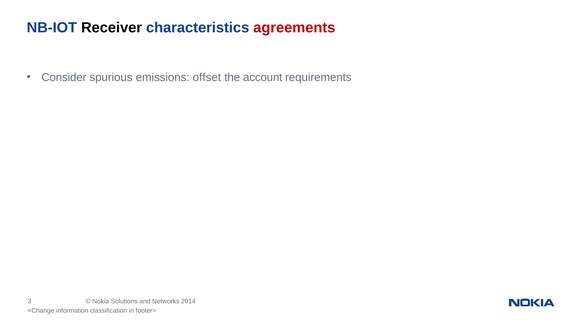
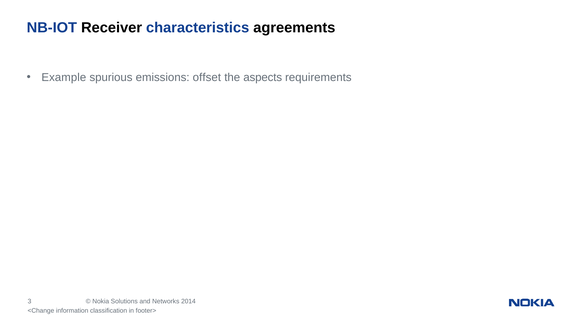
agreements colour: red -> black
Consider: Consider -> Example
account: account -> aspects
